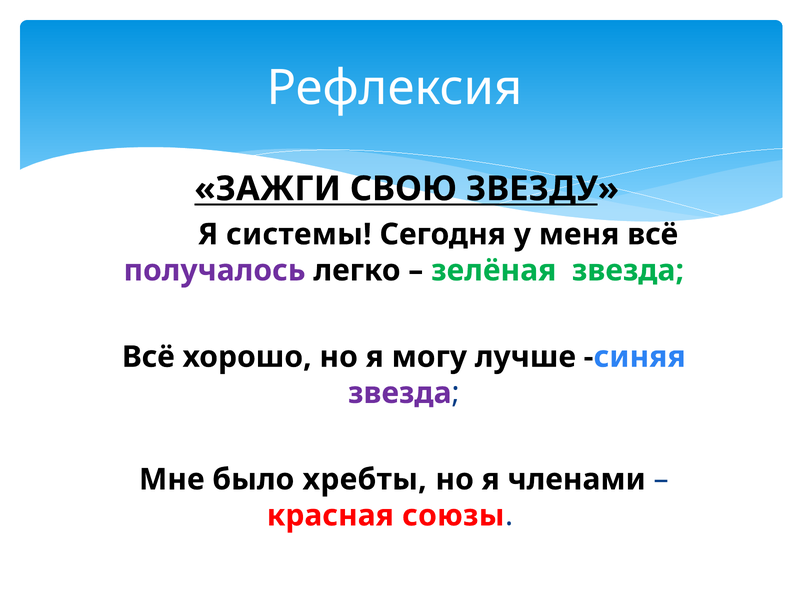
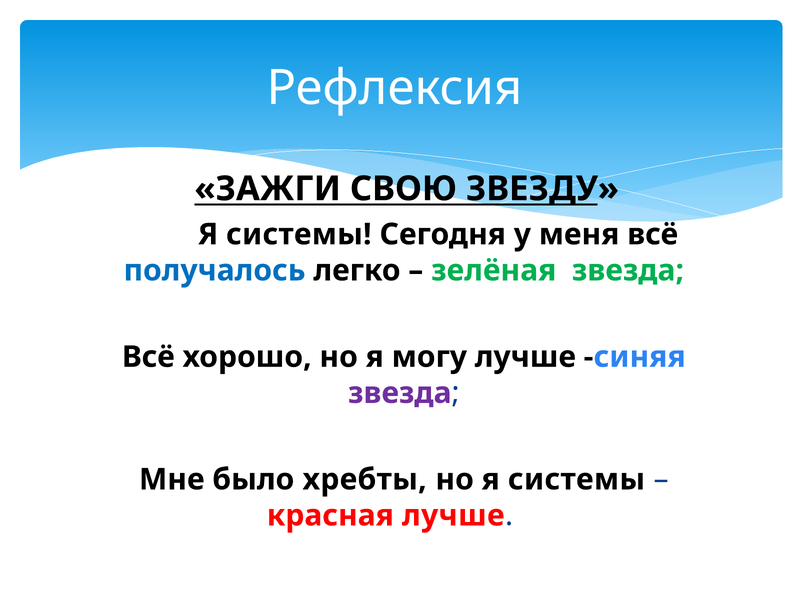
получалось colour: purple -> blue
но я членами: членами -> системы
красная союзы: союзы -> лучше
